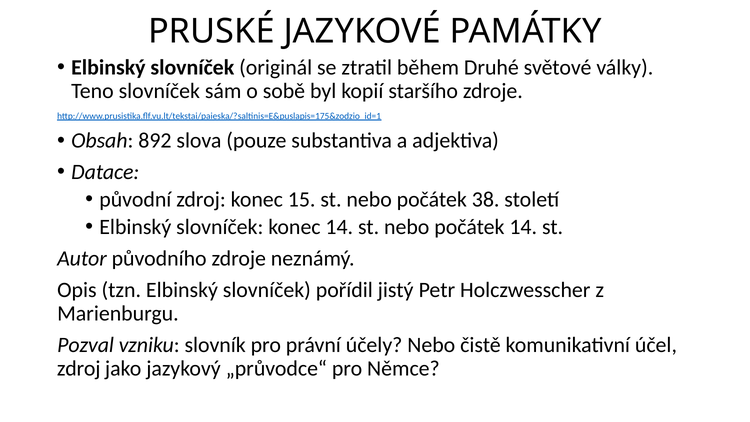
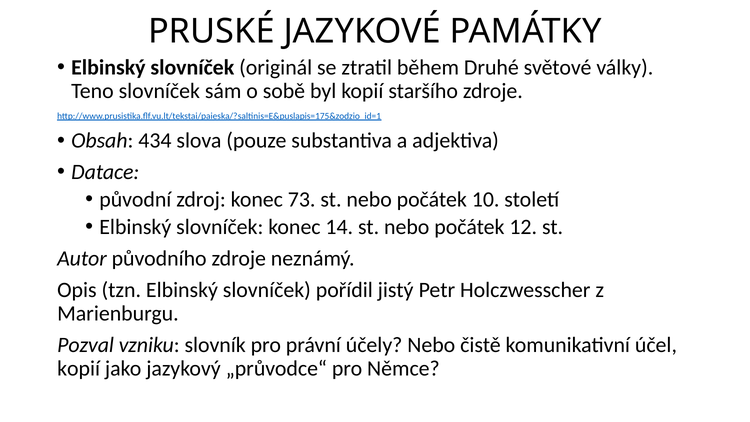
892: 892 -> 434
15: 15 -> 73
38: 38 -> 10
počátek 14: 14 -> 12
zdroj at (79, 368): zdroj -> kopií
